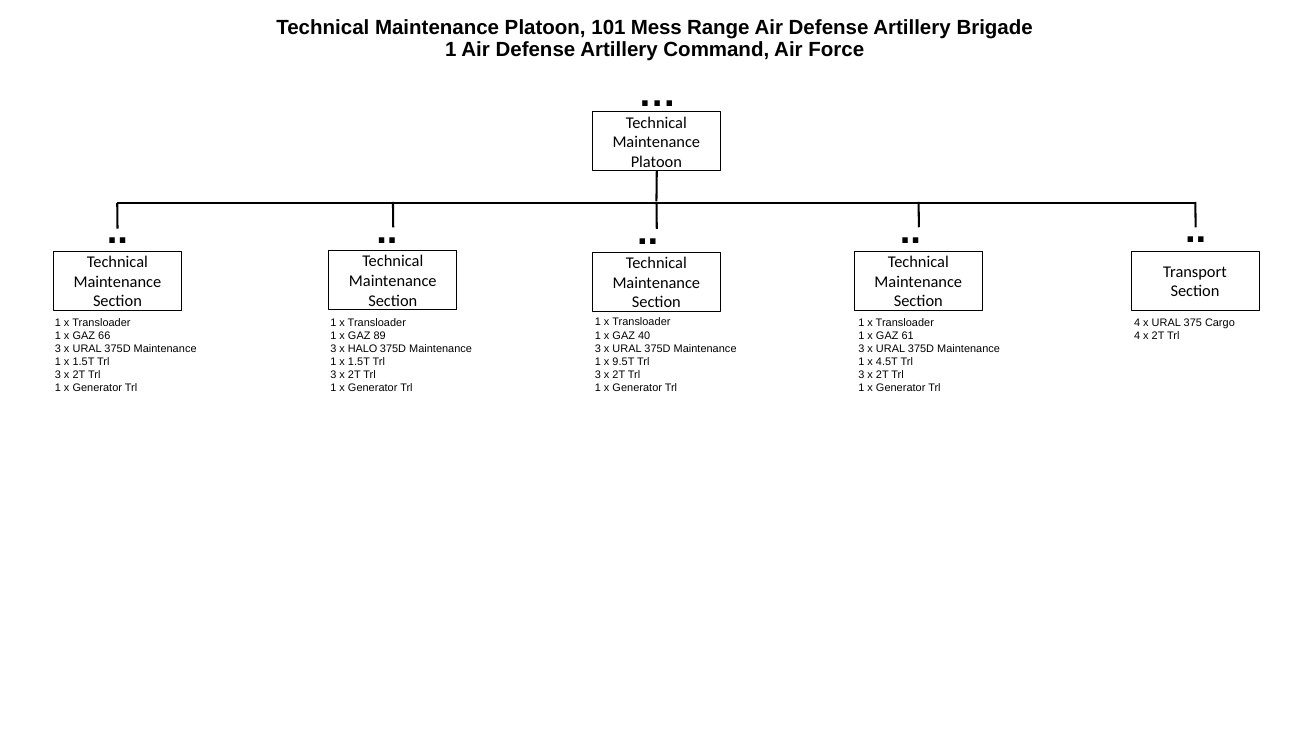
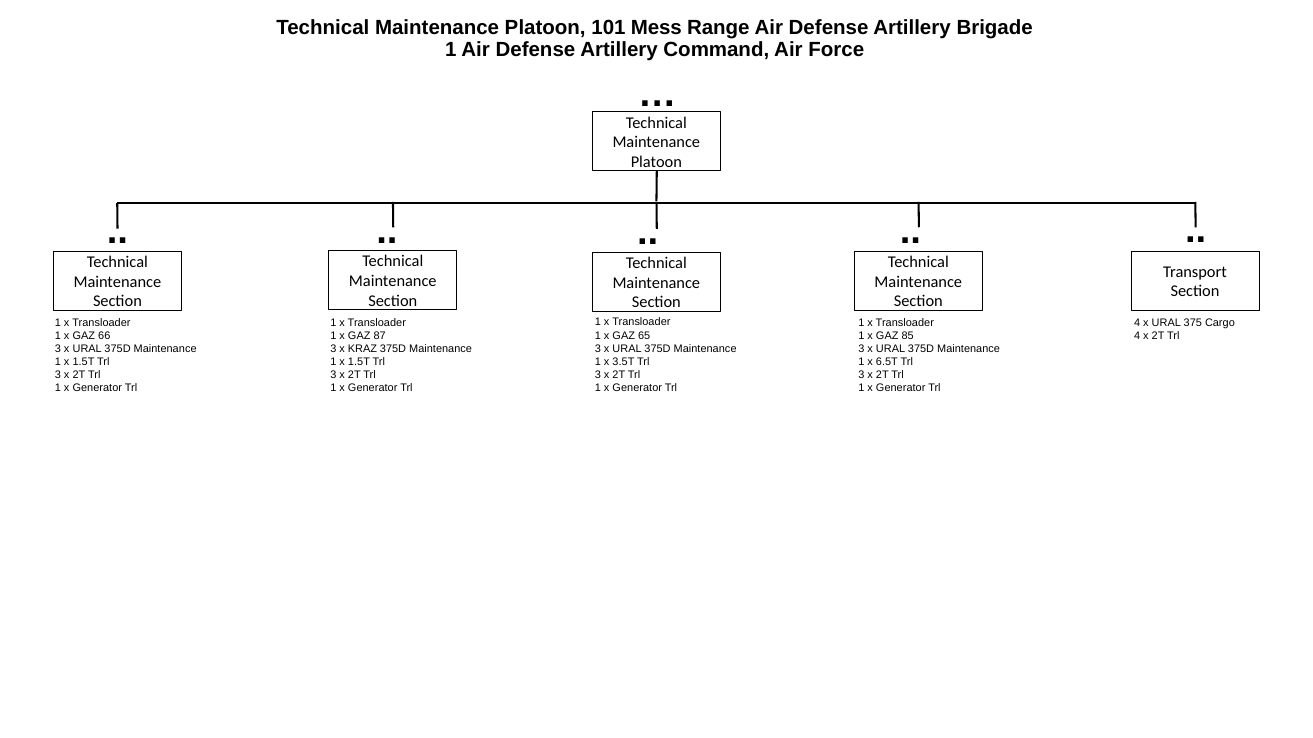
40: 40 -> 65
89: 89 -> 87
61: 61 -> 85
HALO: HALO -> KRAZ
9.5T: 9.5T -> 3.5T
4.5T: 4.5T -> 6.5T
